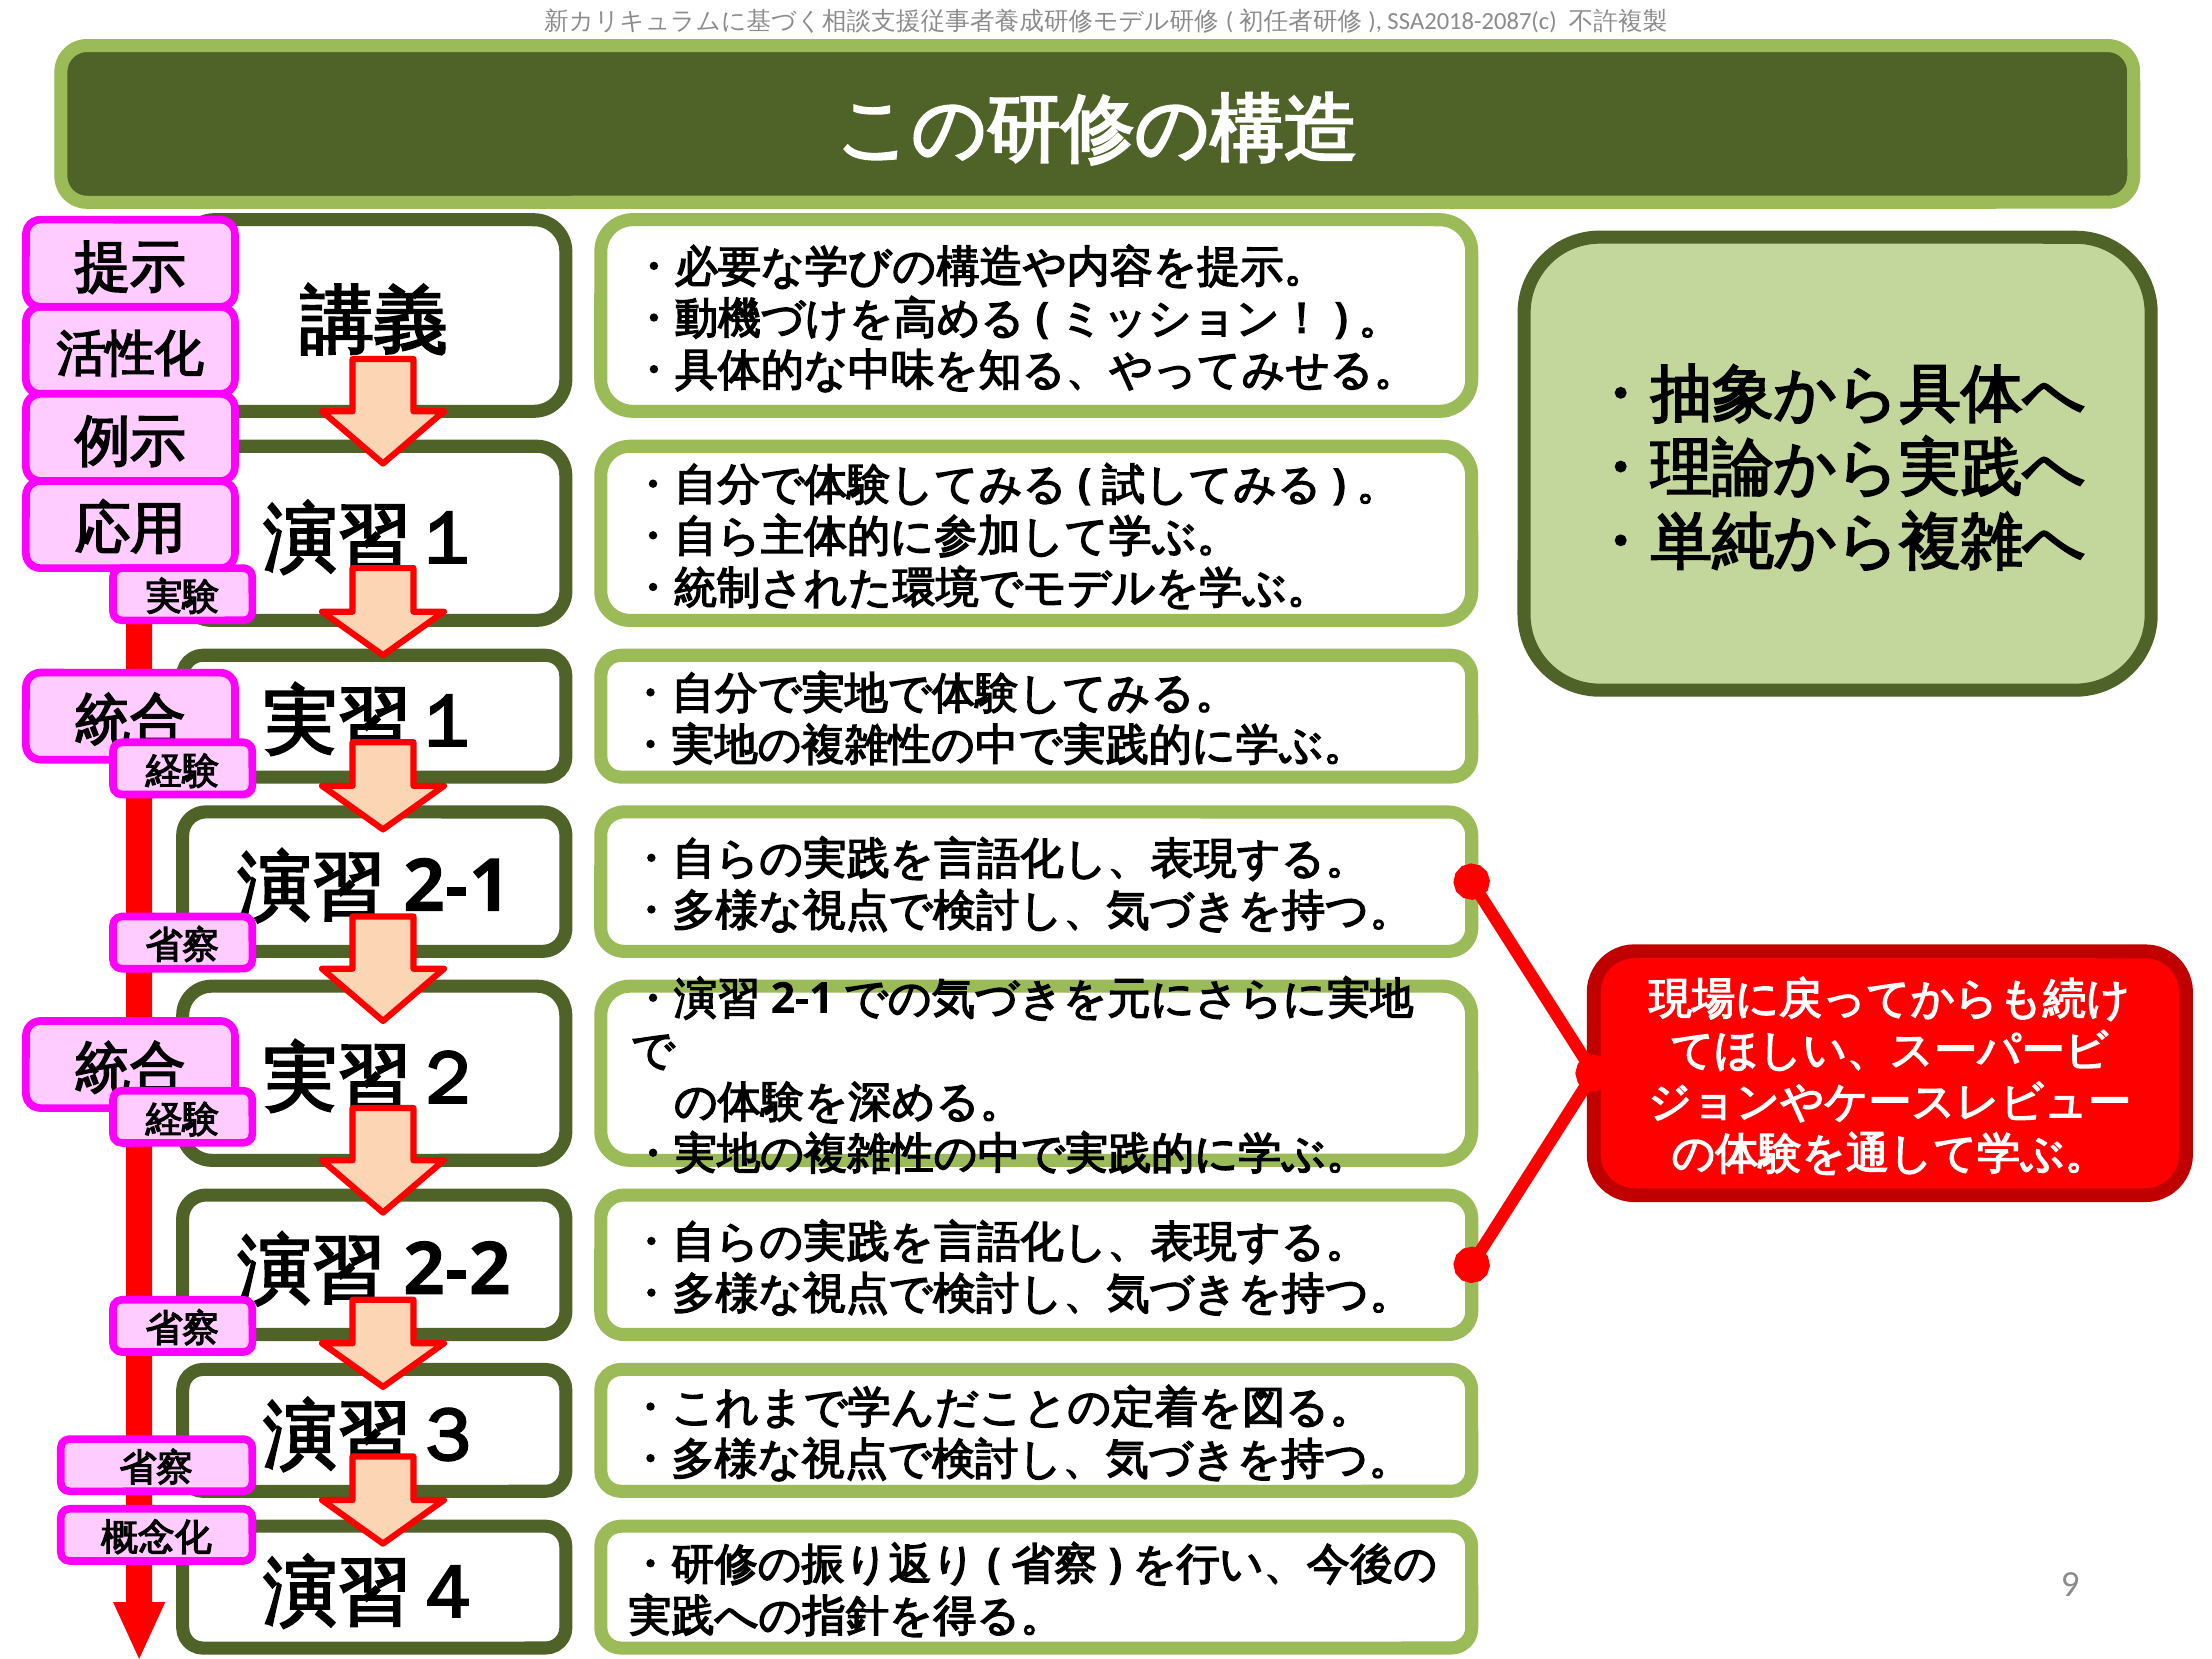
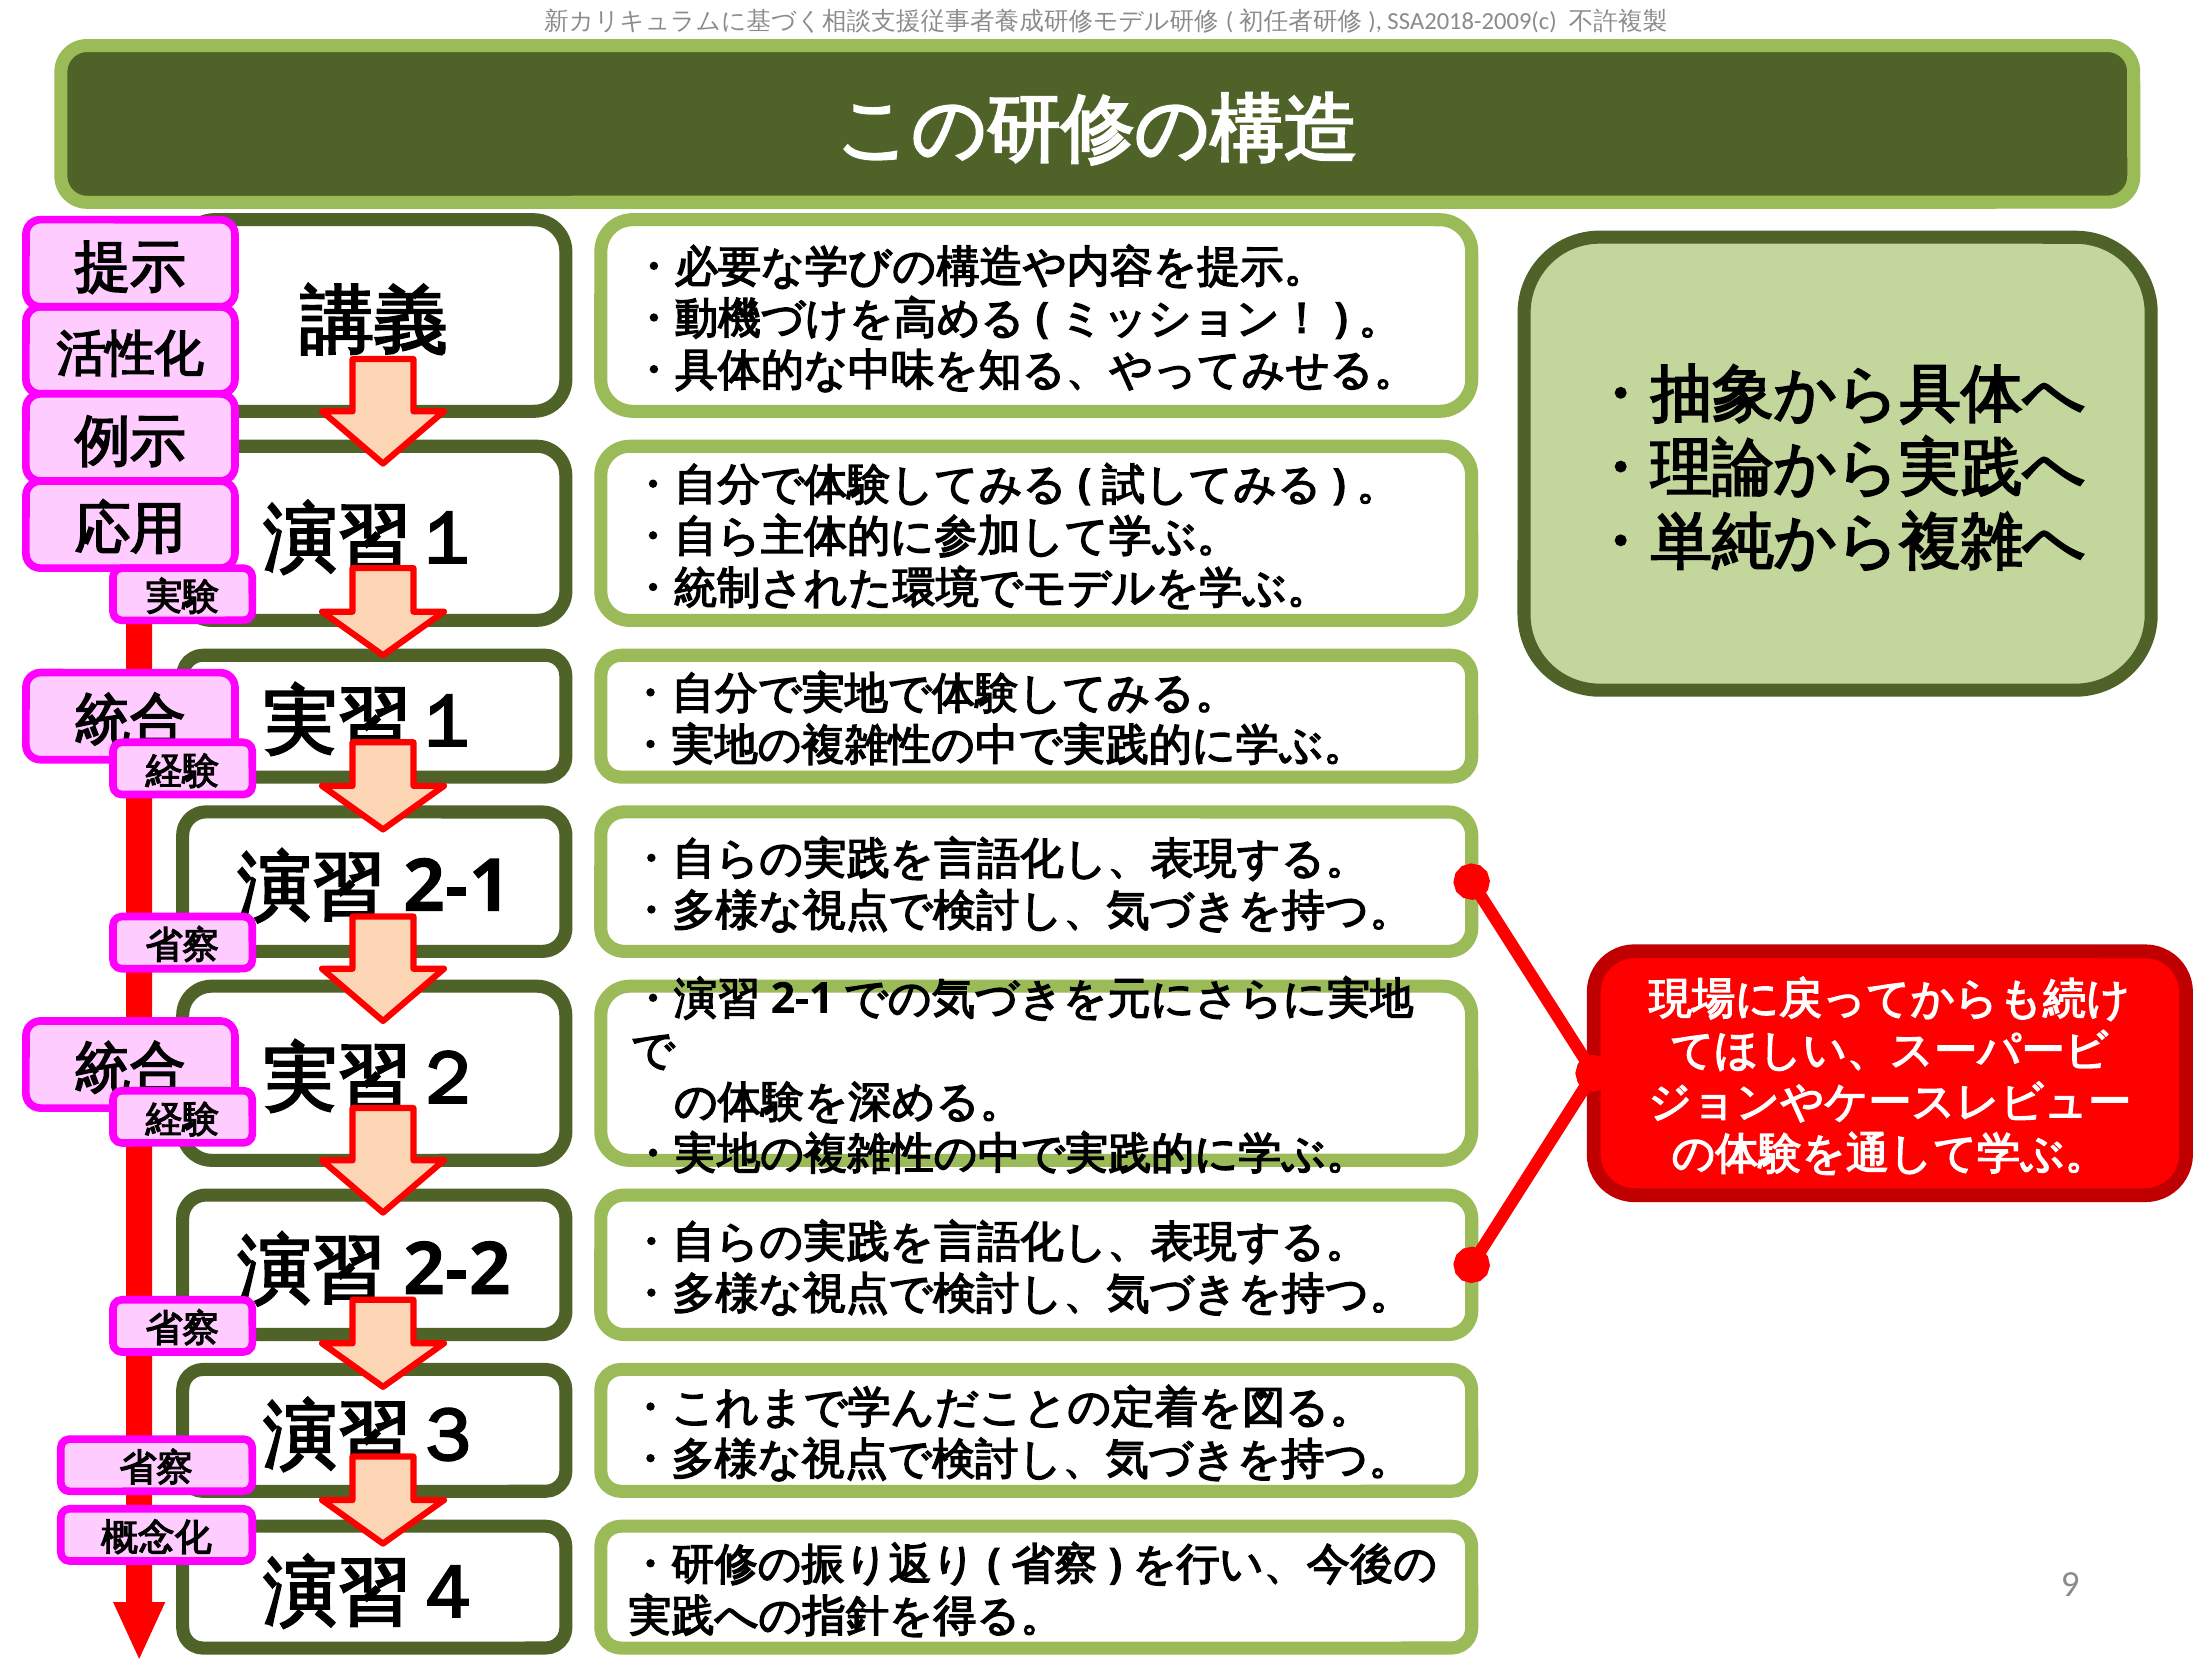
SSA2018-2087(c: SSA2018-2087(c -> SSA2018-2009(c
